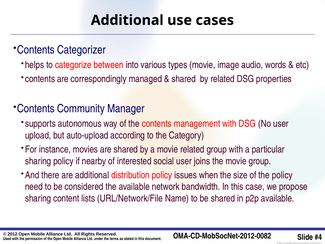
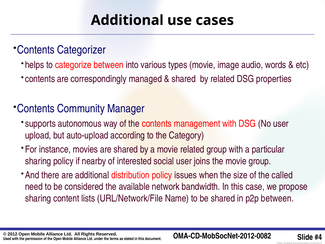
the policy: policy -> called
p2p available: available -> between
